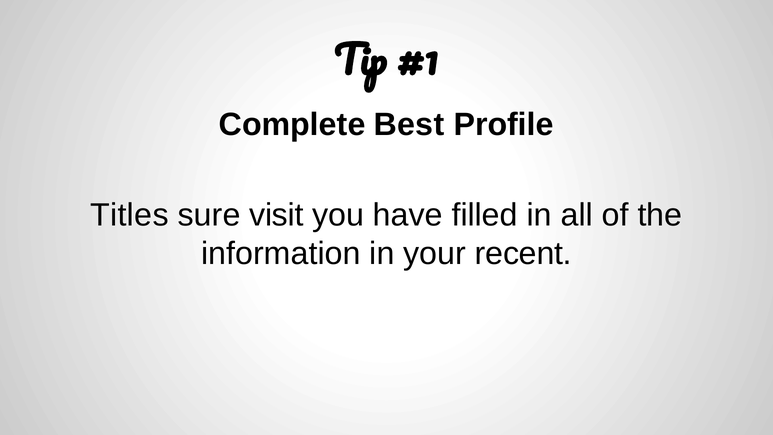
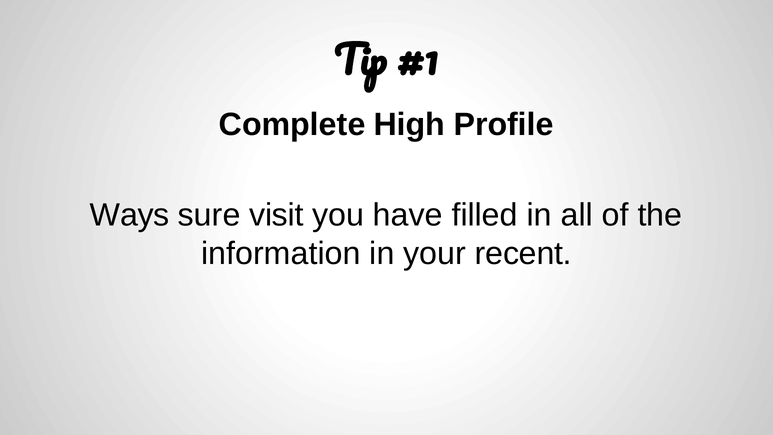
Best: Best -> High
Titles: Titles -> Ways
